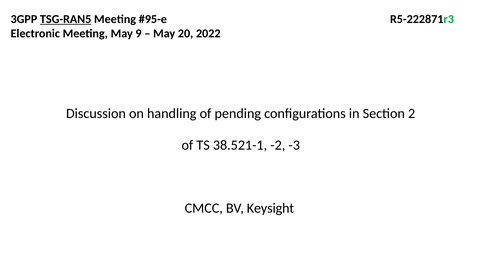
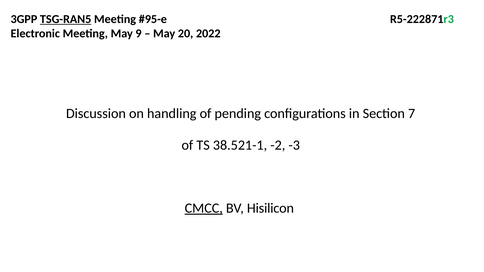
2: 2 -> 7
CMCC underline: none -> present
Keysight: Keysight -> Hisilicon
